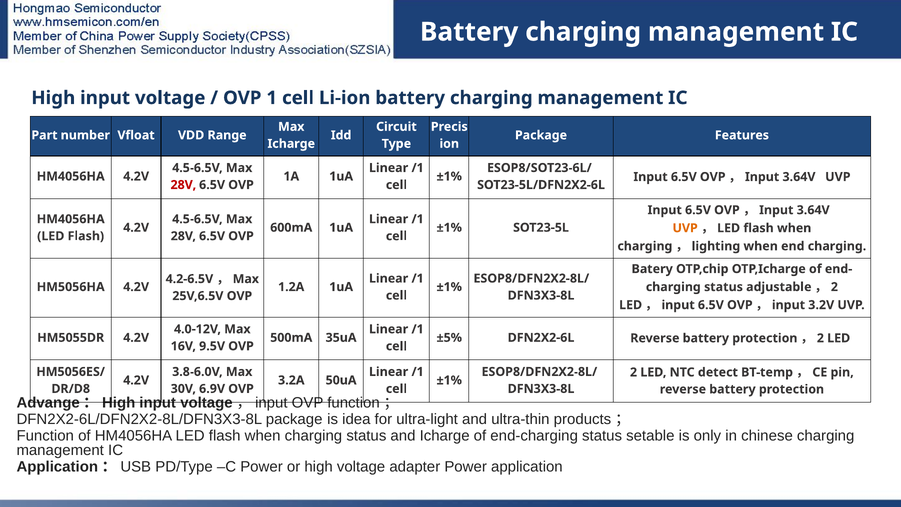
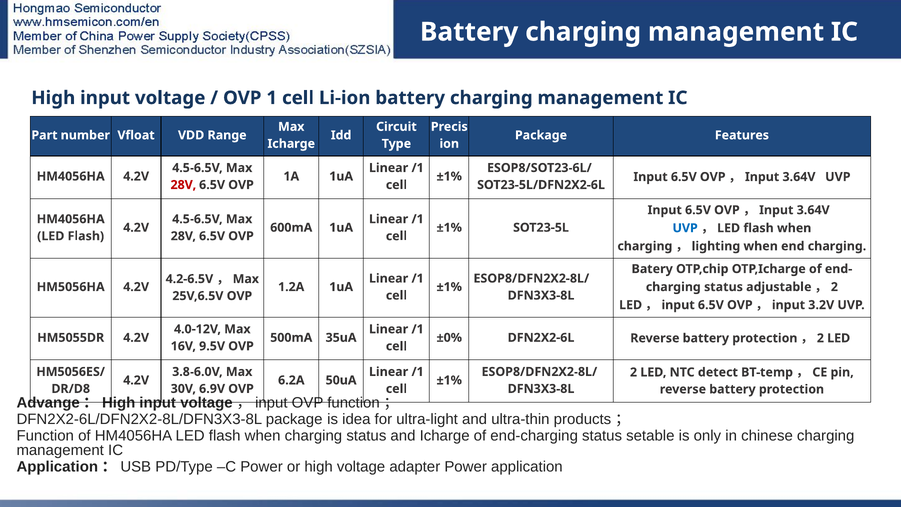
UVP at (685, 228) colour: orange -> blue
±5%: ±5% -> ±0%
3.2A: 3.2A -> 6.2A
